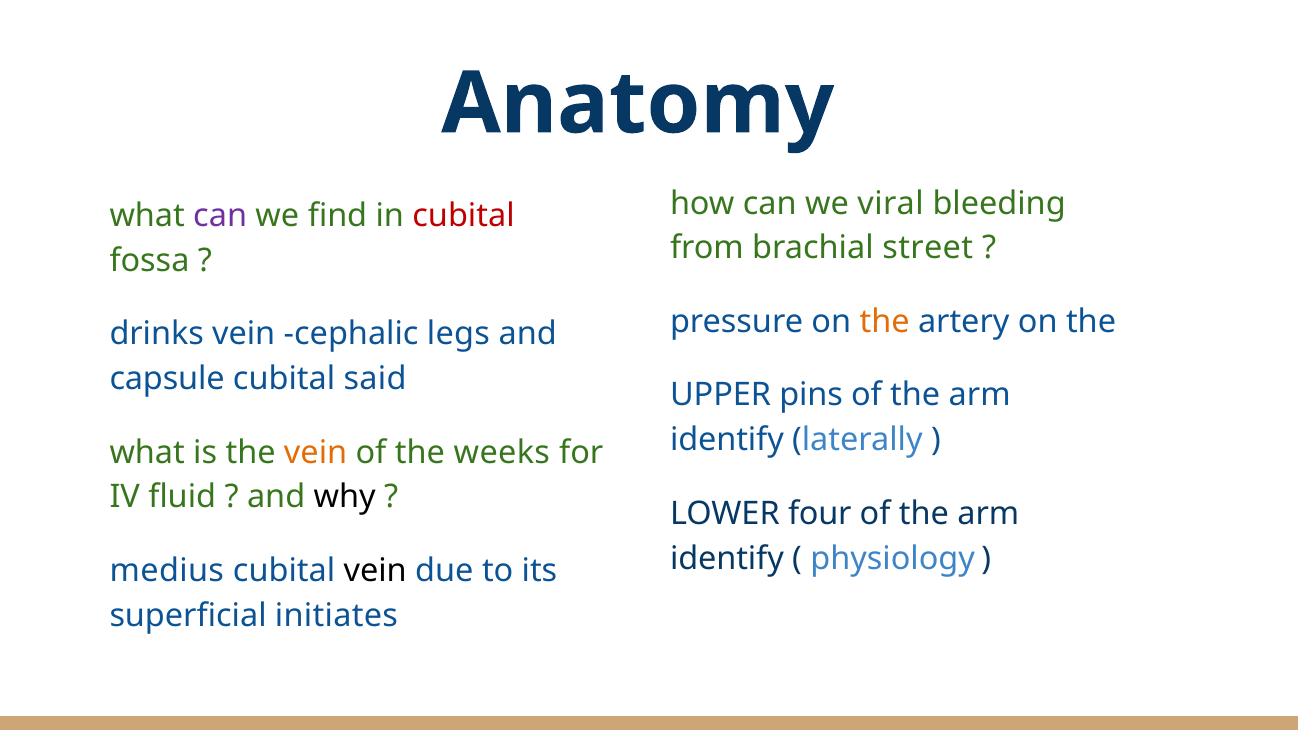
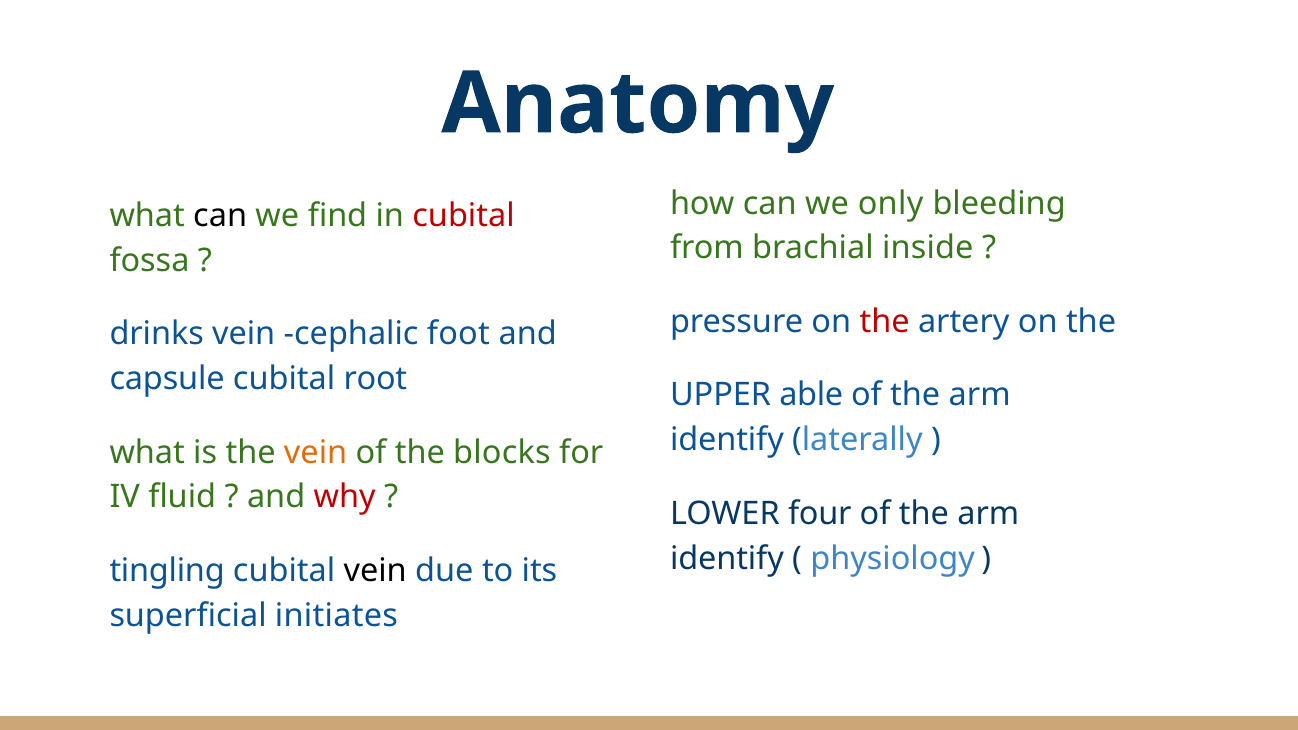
viral: viral -> only
can at (220, 216) colour: purple -> black
street: street -> inside
the at (885, 322) colour: orange -> red
legs: legs -> foot
said: said -> root
pins: pins -> able
weeks: weeks -> blocks
why colour: black -> red
medius: medius -> tingling
